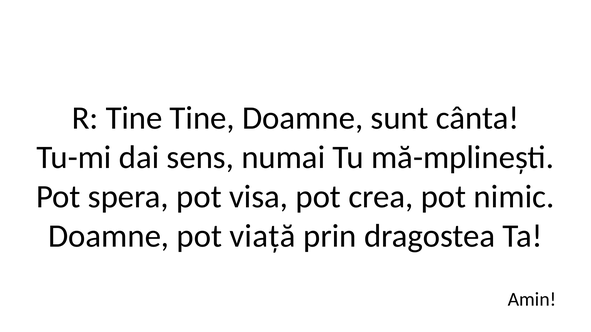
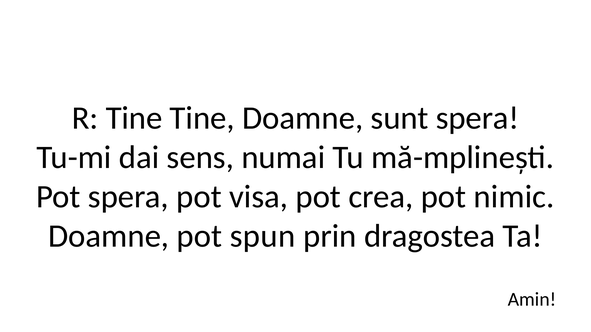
sunt cânta: cânta -> spera
viață: viață -> spun
